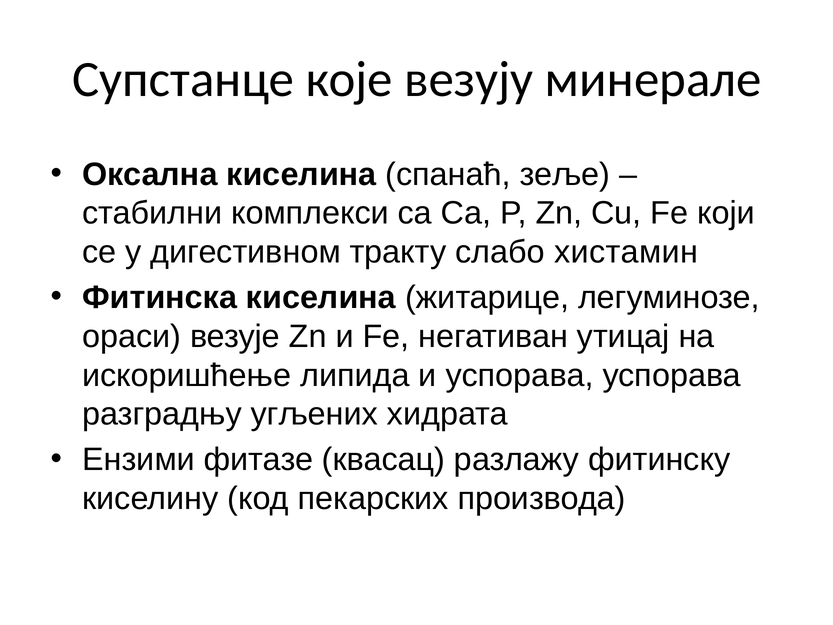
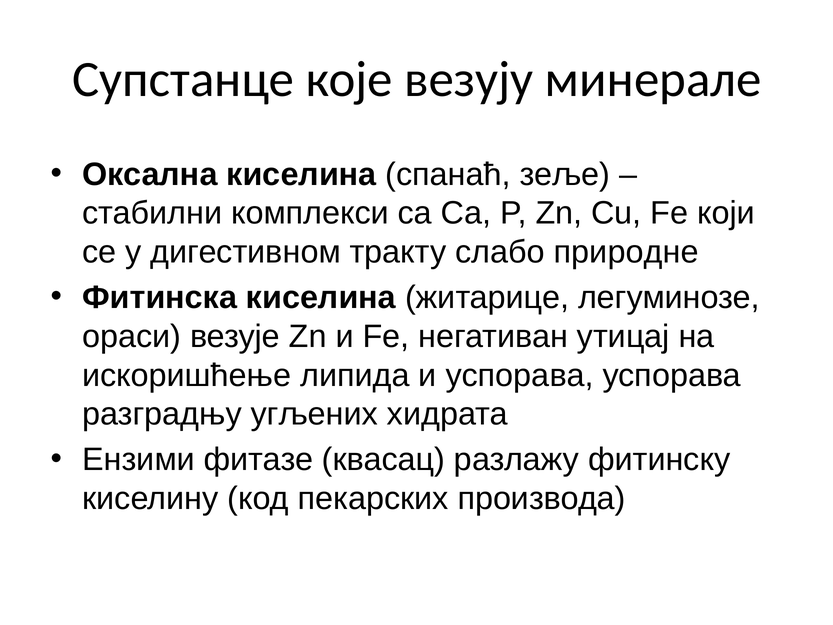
хистамин: хистамин -> природне
